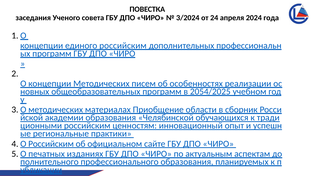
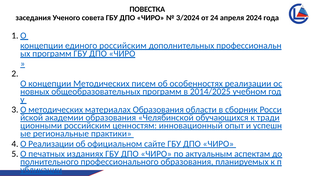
2054/2025: 2054/2025 -> 2014/2025
материалах Приобщение: Приобщение -> Образования
Российским at (51, 144): Российским -> Реализации
